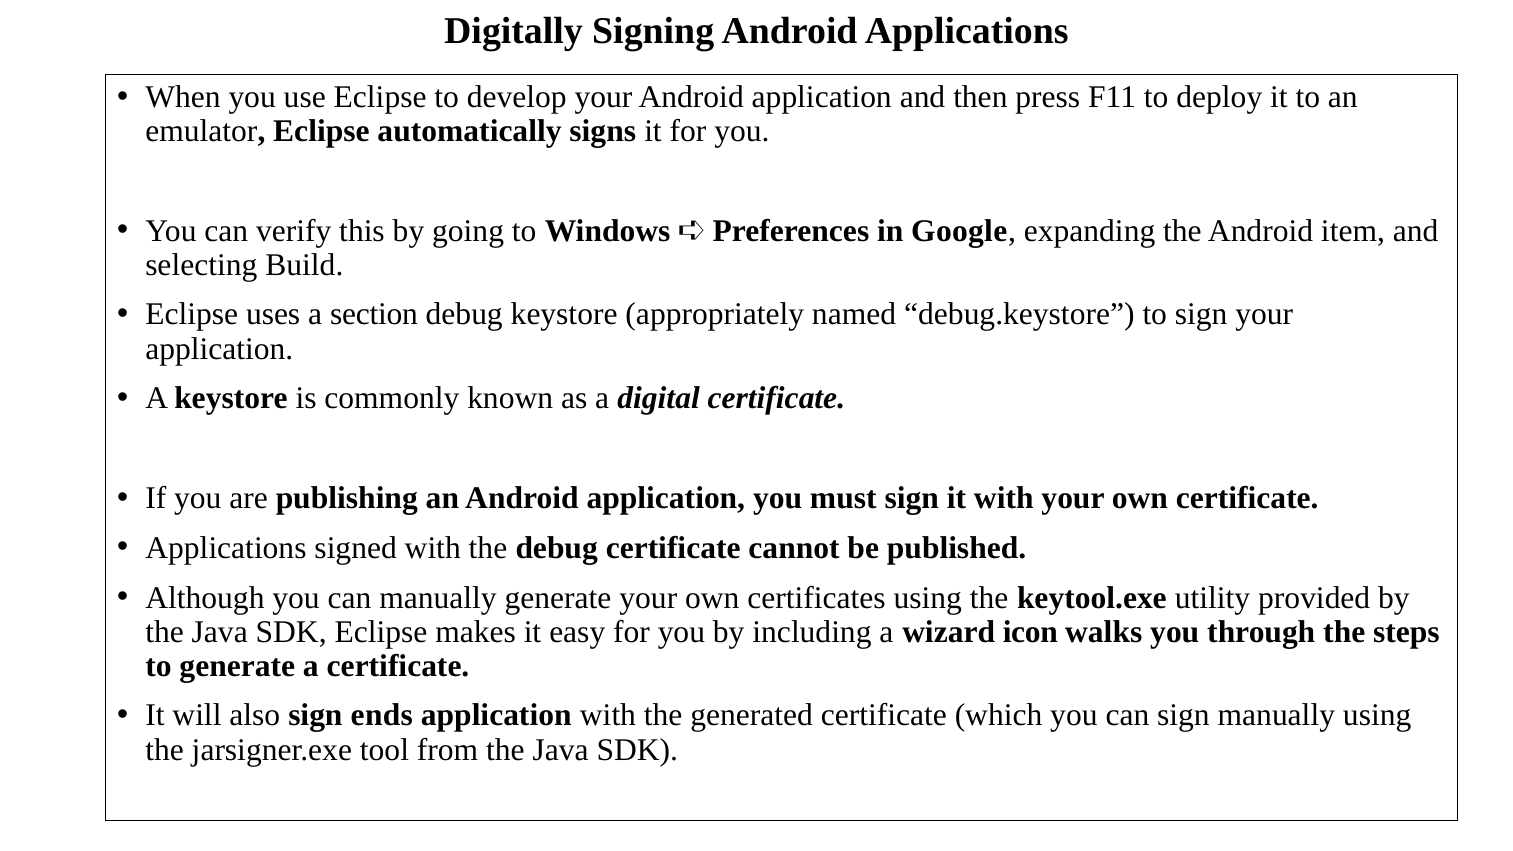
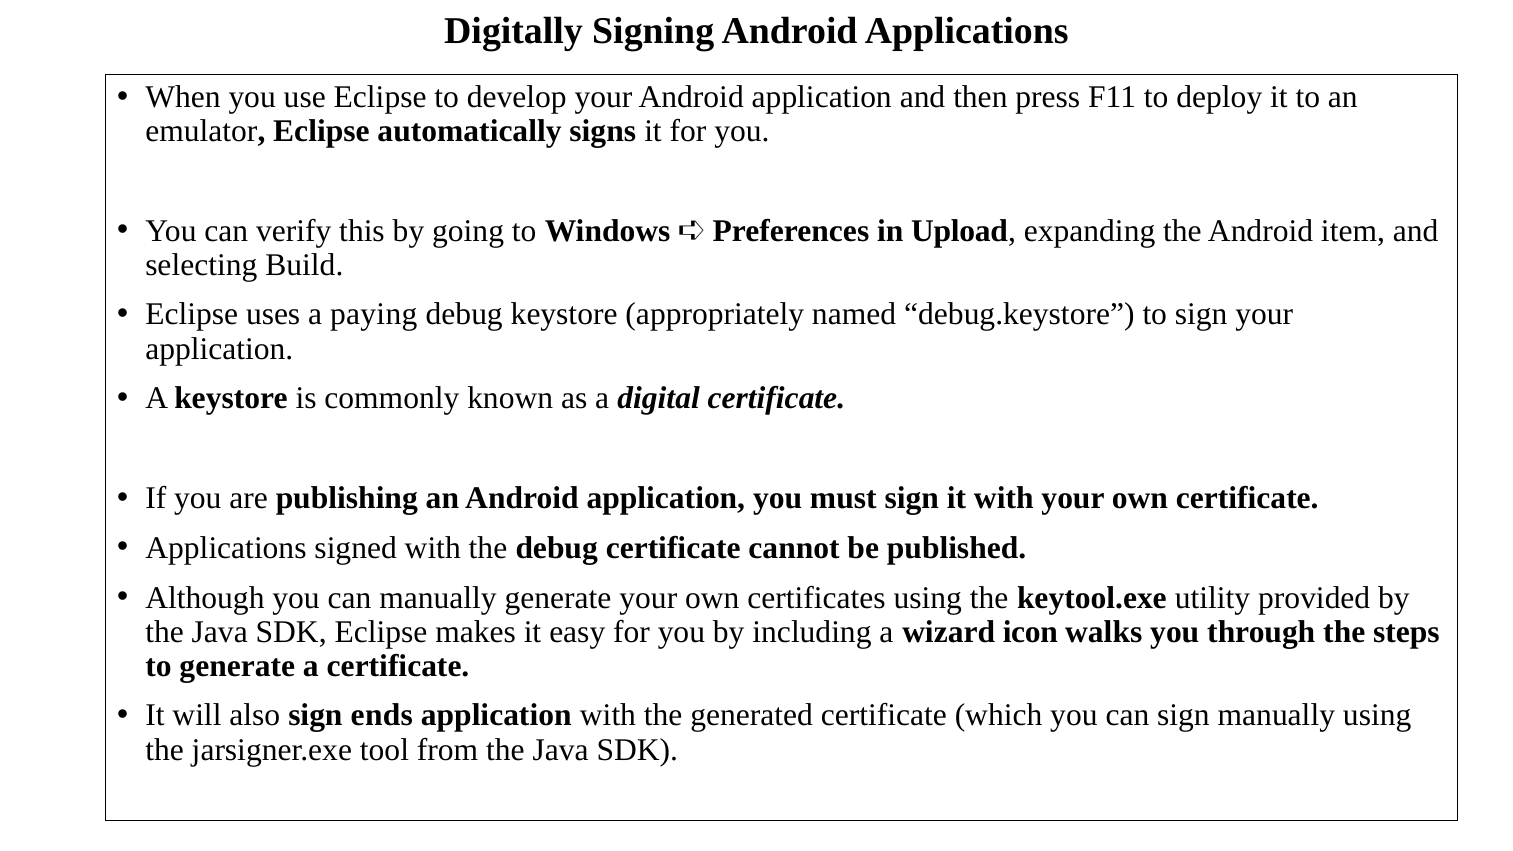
Google: Google -> Upload
section: section -> paying
